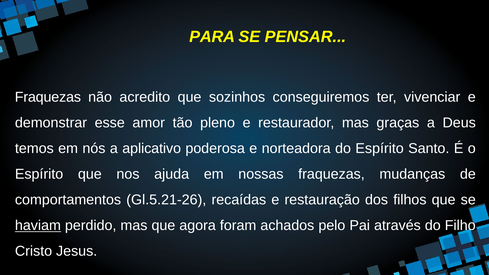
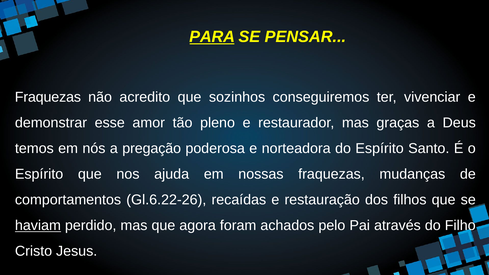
PARA underline: none -> present
aplicativo: aplicativo -> pregação
Gl.5.21-26: Gl.5.21-26 -> Gl.6.22-26
